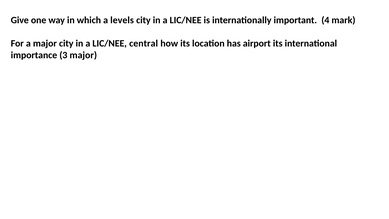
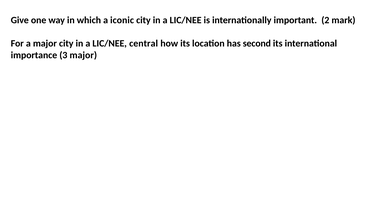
levels: levels -> iconic
4: 4 -> 2
airport: airport -> second
